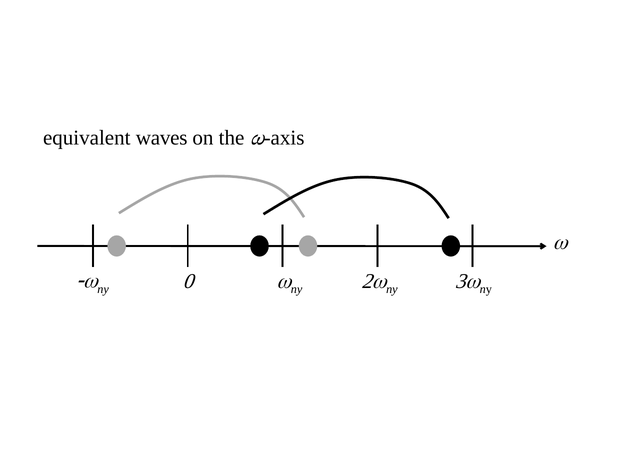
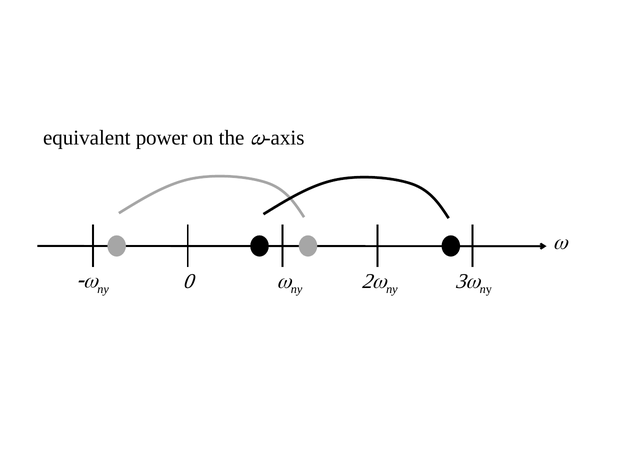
waves: waves -> power
